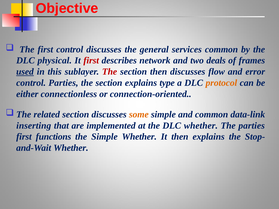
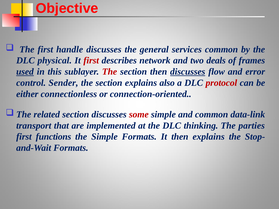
first control: control -> handle
discusses at (188, 72) underline: none -> present
control Parties: Parties -> Sender
type: type -> also
protocol colour: orange -> red
some colour: orange -> red
inserting: inserting -> transport
DLC whether: whether -> thinking
Simple Whether: Whether -> Formats
Whether at (71, 148): Whether -> Formats
